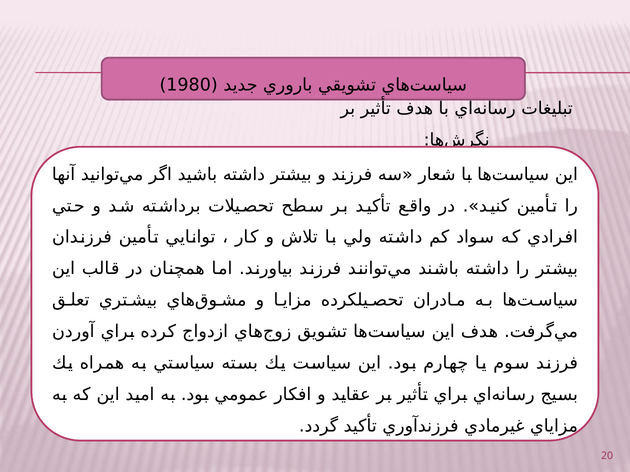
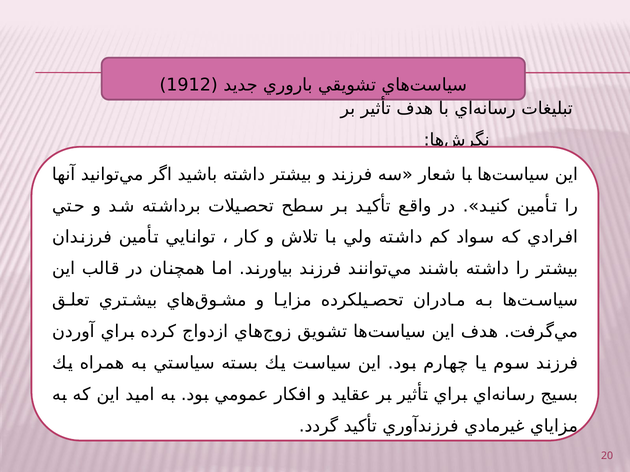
1980: 1980 -> 1912
